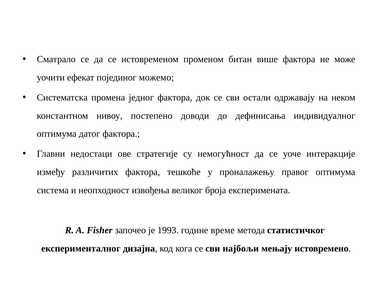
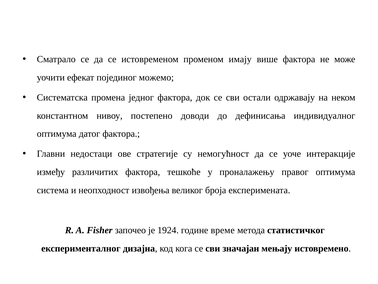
битан: битан -> имају
1993: 1993 -> 1924
најбољи: најбољи -> значајан
